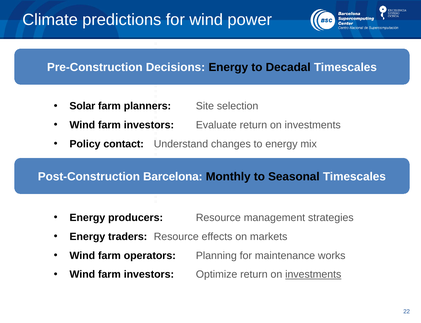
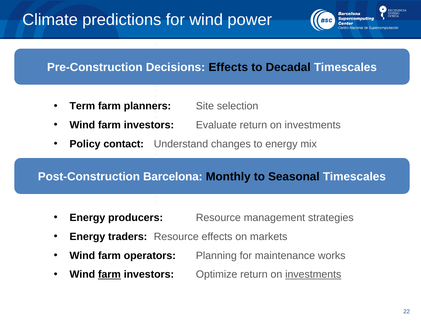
Decisions Energy: Energy -> Effects
Solar: Solar -> Term
farm at (109, 275) underline: none -> present
